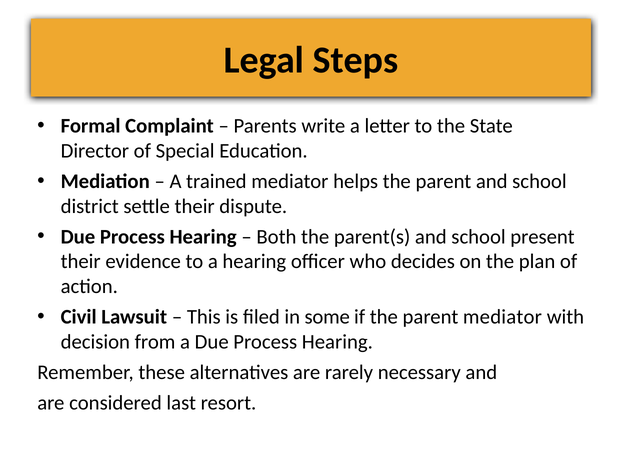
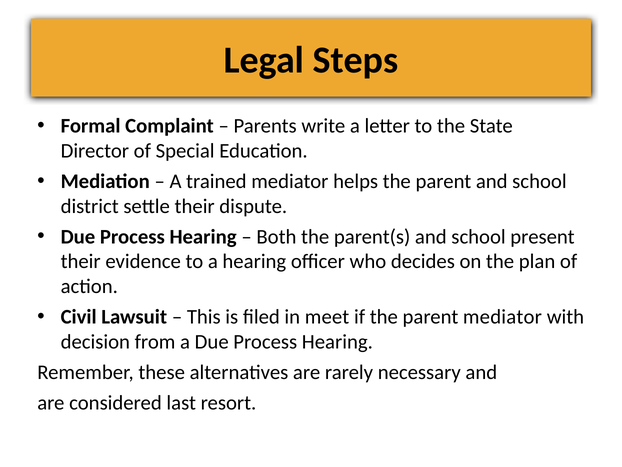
some: some -> meet
